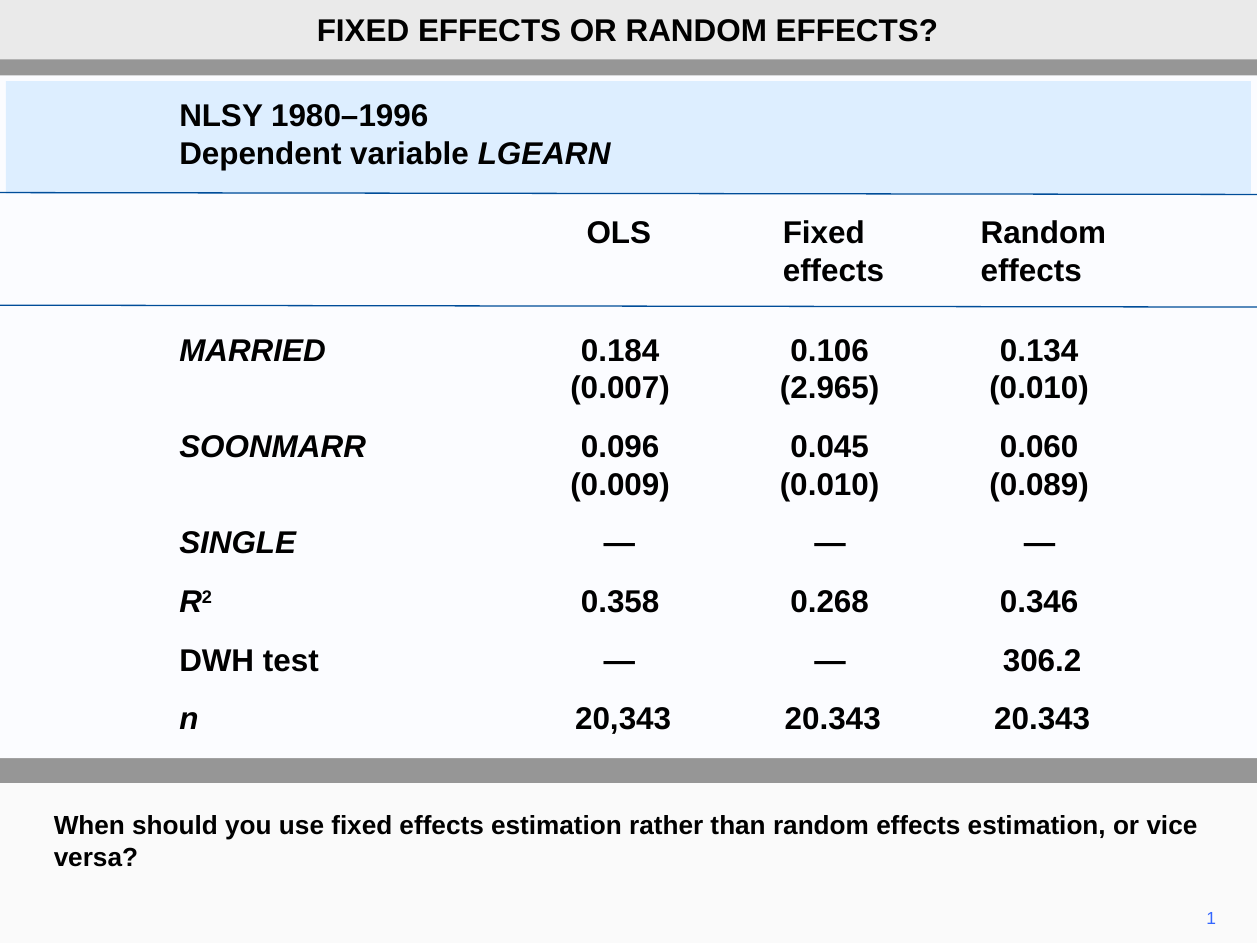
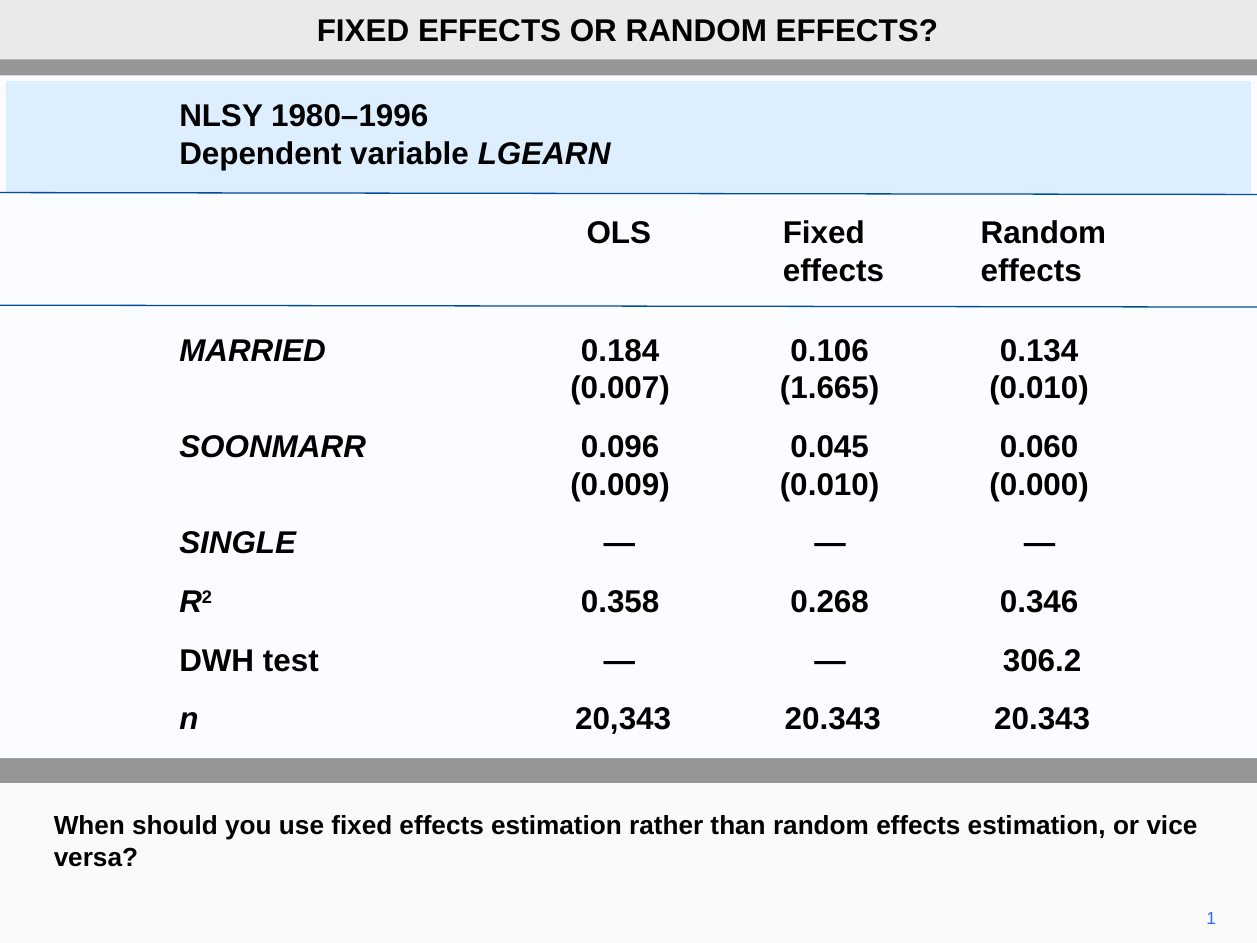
2.965: 2.965 -> 1.665
0.089: 0.089 -> 0.000
